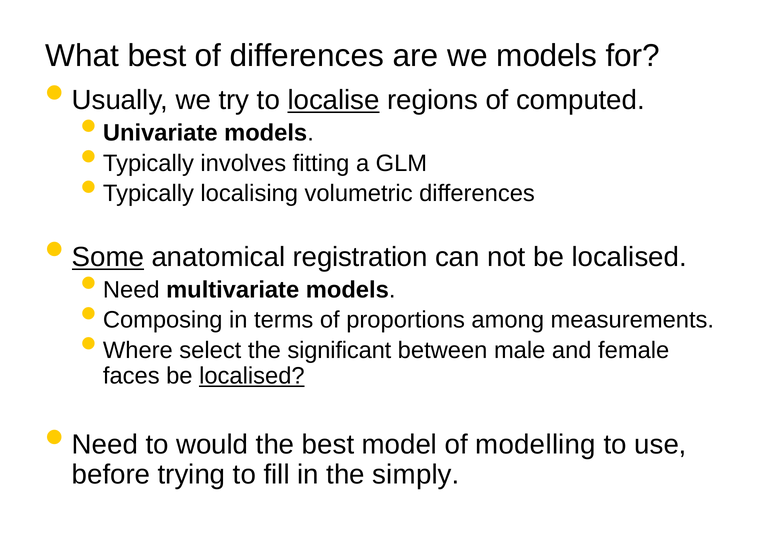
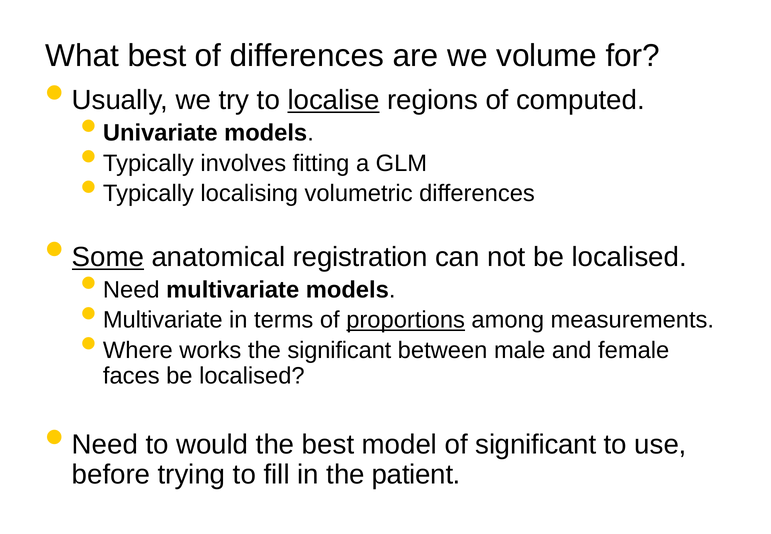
we models: models -> volume
Composing at (163, 320): Composing -> Multivariate
proportions underline: none -> present
select: select -> works
localised at (252, 376) underline: present -> none
of modelling: modelling -> significant
simply: simply -> patient
